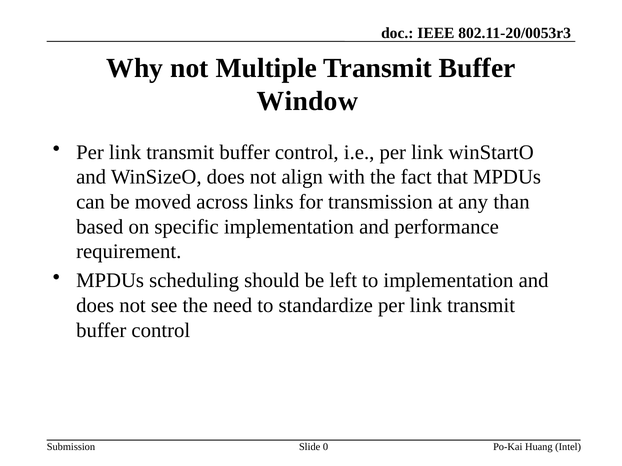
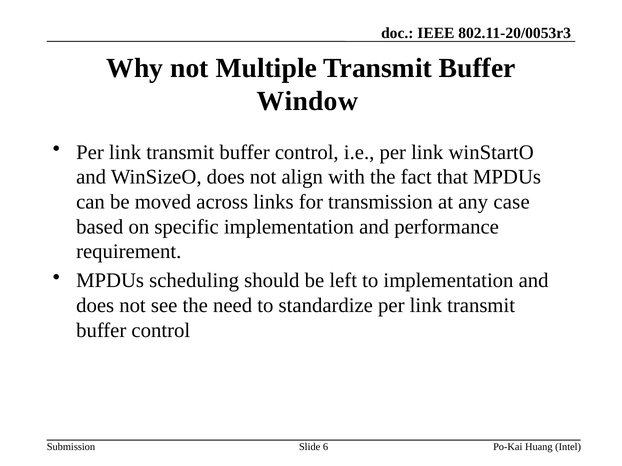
than: than -> case
0: 0 -> 6
